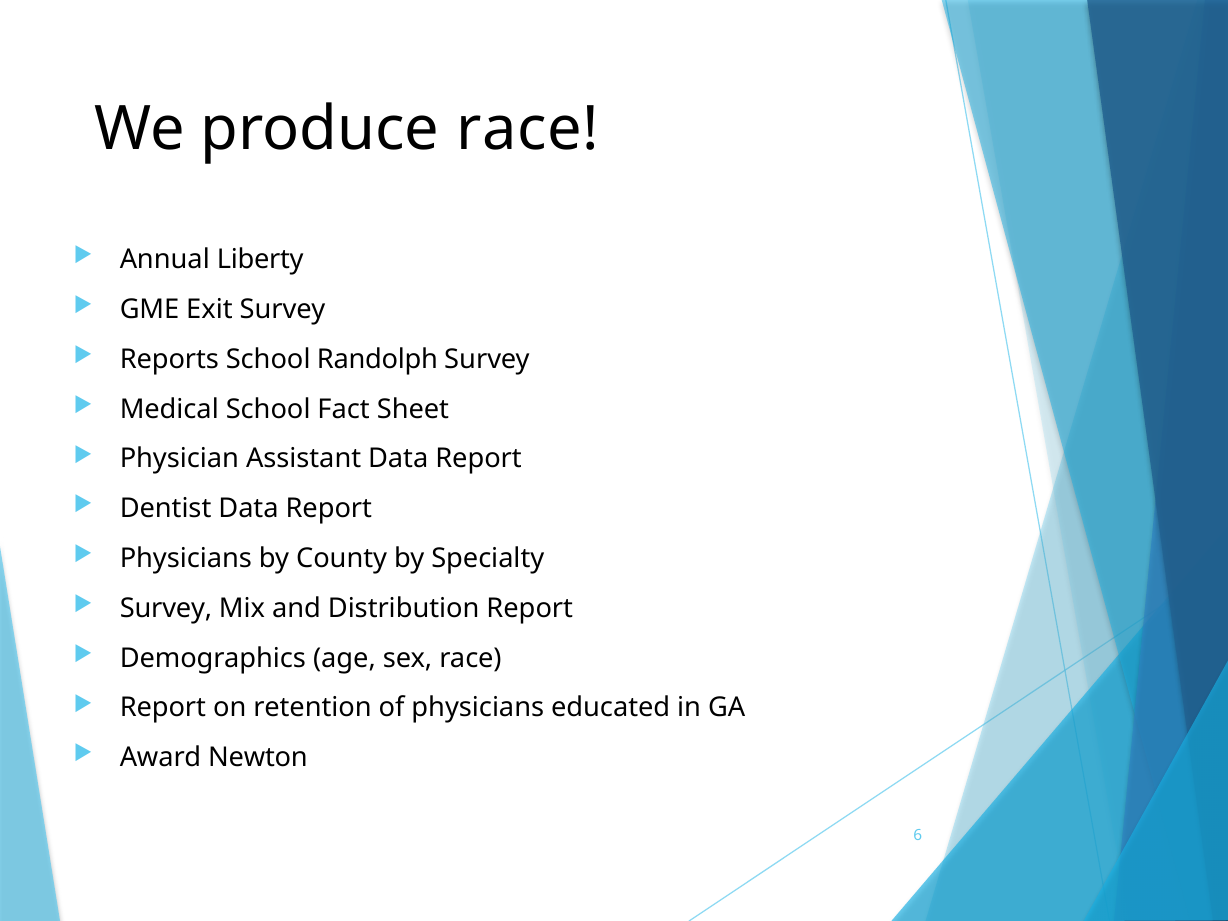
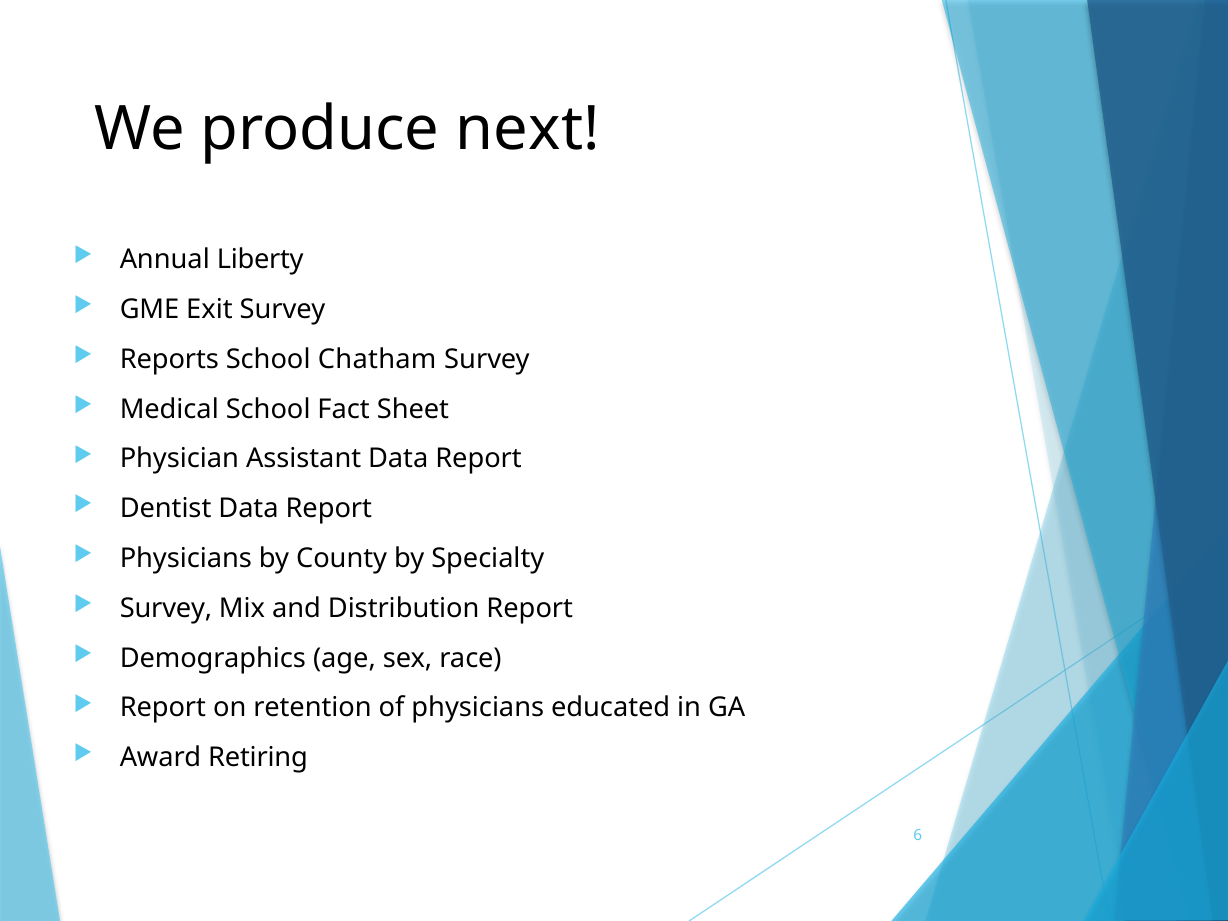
produce race: race -> next
Randolph: Randolph -> Chatham
Newton: Newton -> Retiring
